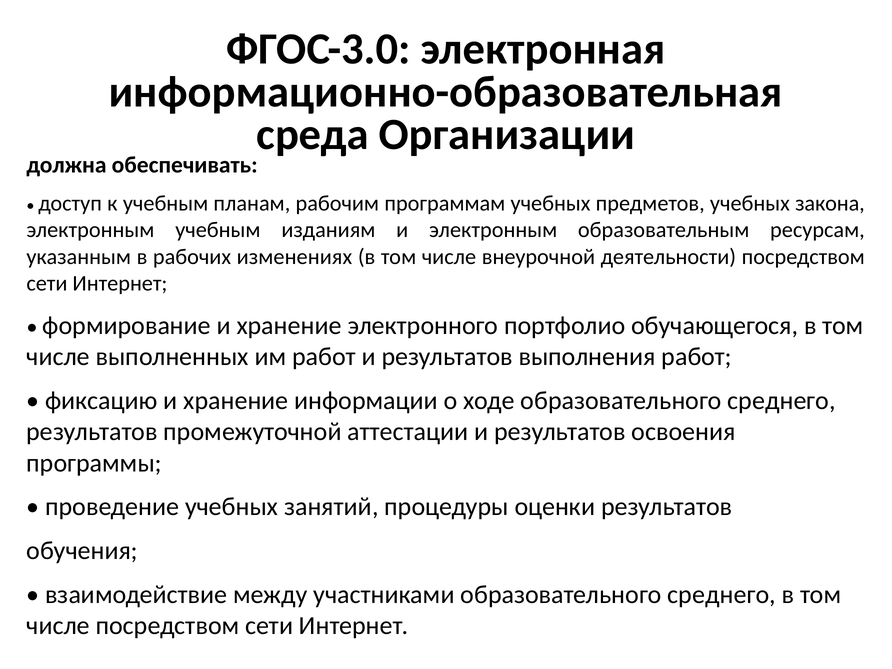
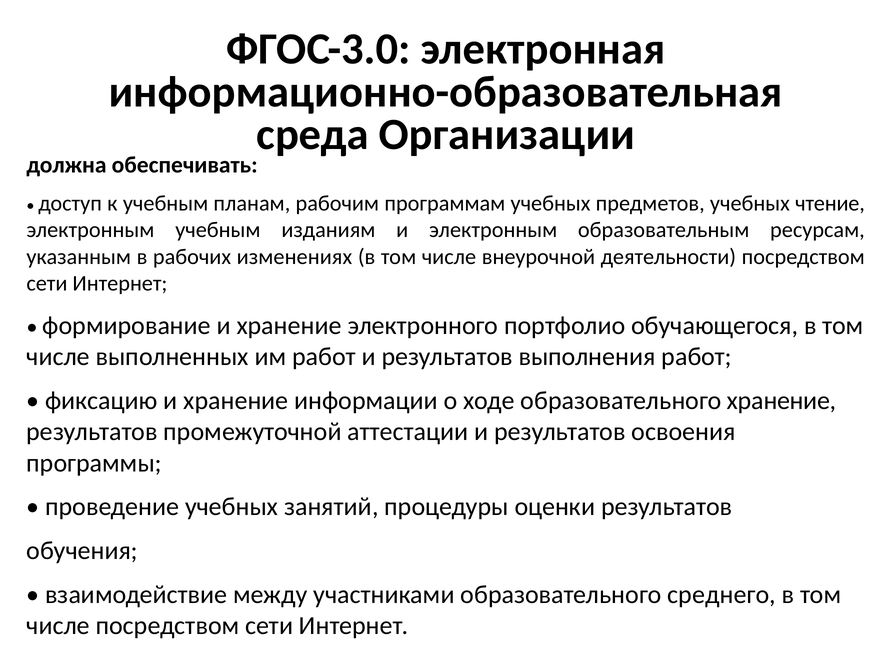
закона: закона -> чтение
ходе образовательного среднего: среднего -> хранение
